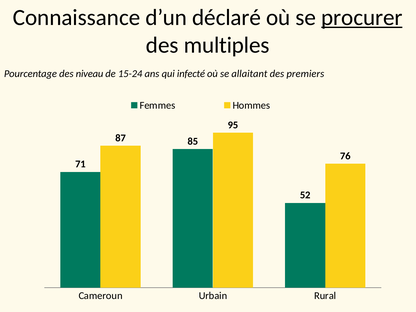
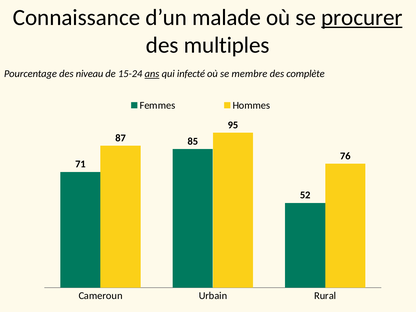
déclaré: déclaré -> malade
ans underline: none -> present
allaitant: allaitant -> membre
premiers: premiers -> complète
